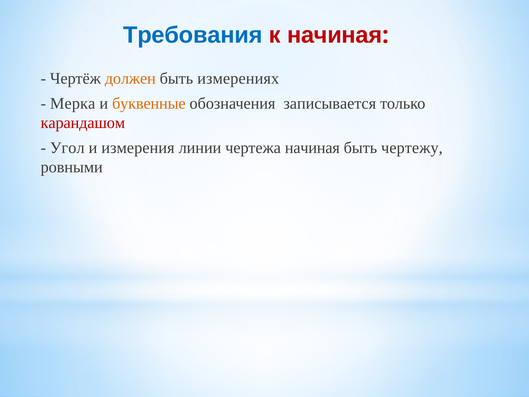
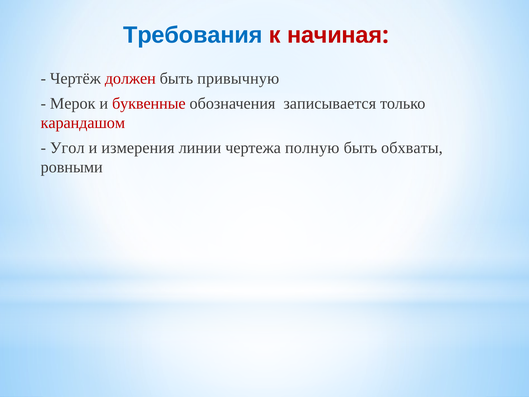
должен colour: orange -> red
измерениях: измерениях -> привычную
Мерка: Мерка -> Мерок
буквенные colour: orange -> red
чертежа начиная: начиная -> полную
чертежу: чертежу -> обхваты
